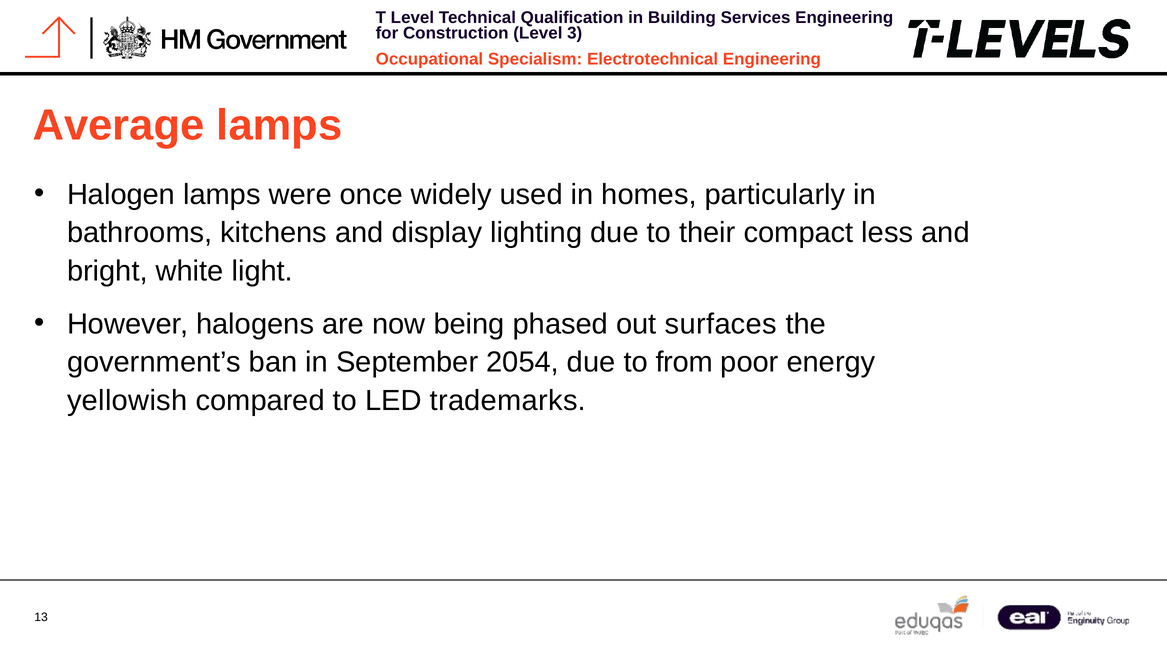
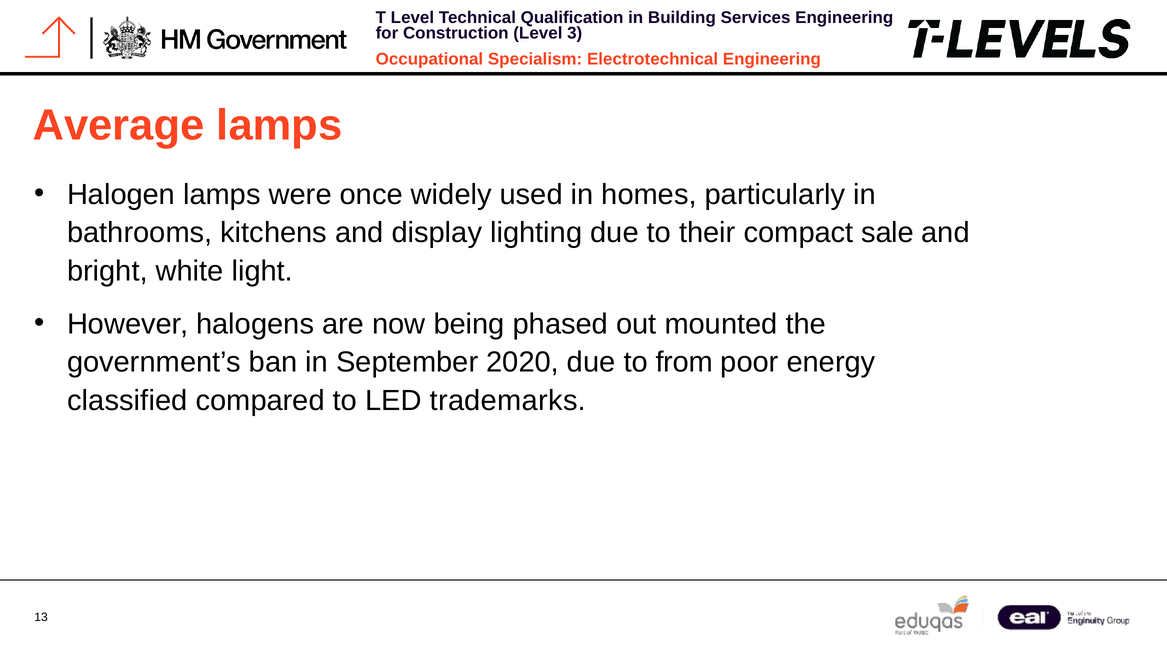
less: less -> sale
surfaces: surfaces -> mounted
2054: 2054 -> 2020
yellowish: yellowish -> classified
